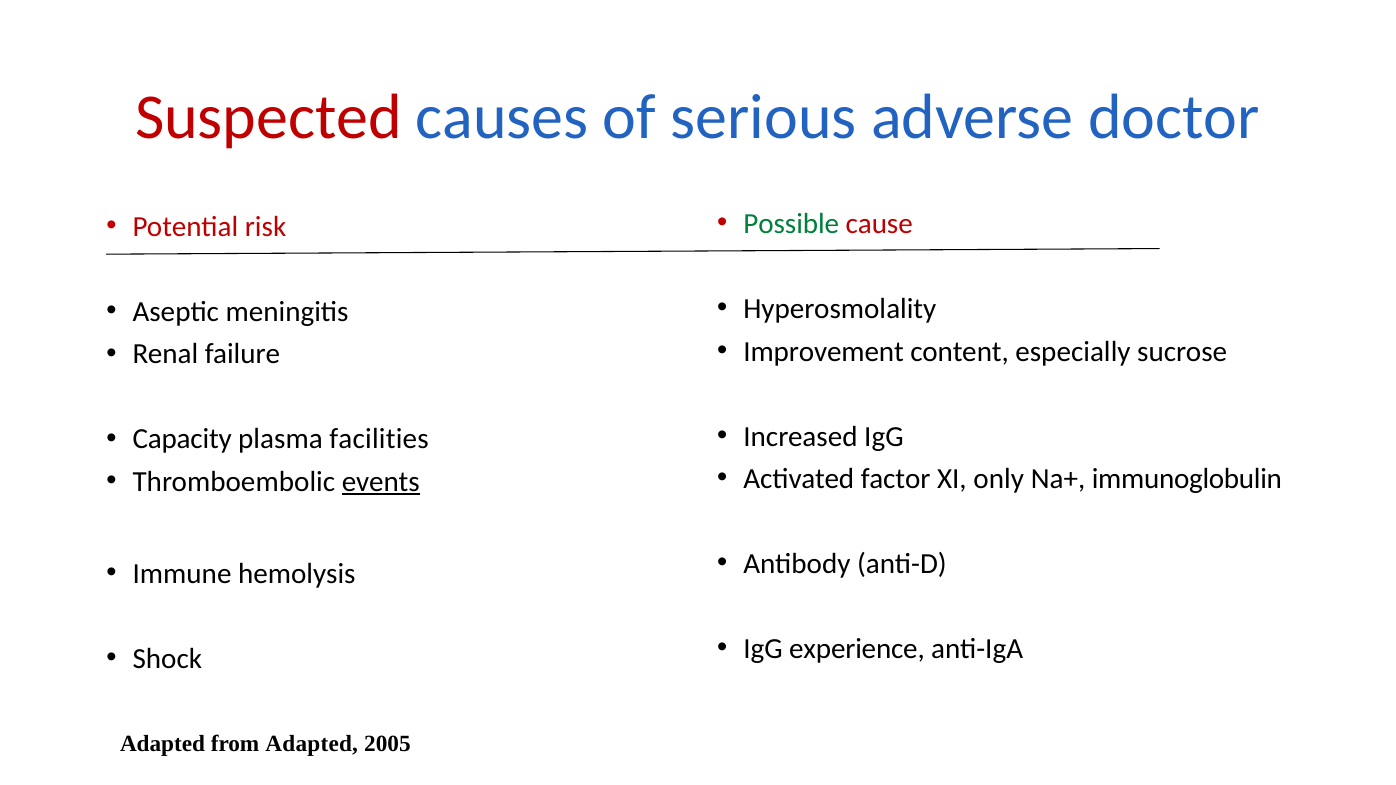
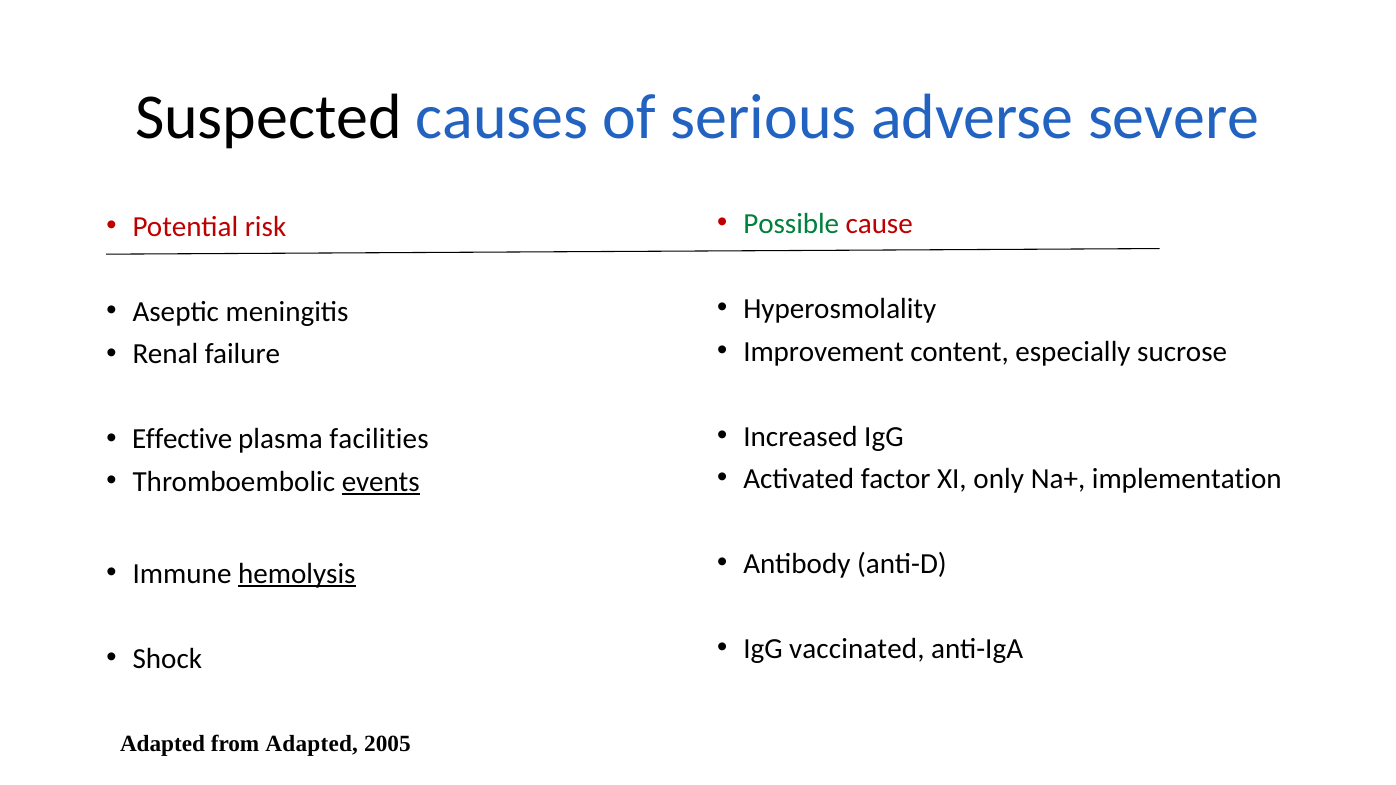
Suspected colour: red -> black
doctor: doctor -> severe
Capacity: Capacity -> Effective
immunoglobulin: immunoglobulin -> implementation
hemolysis underline: none -> present
experience: experience -> vaccinated
